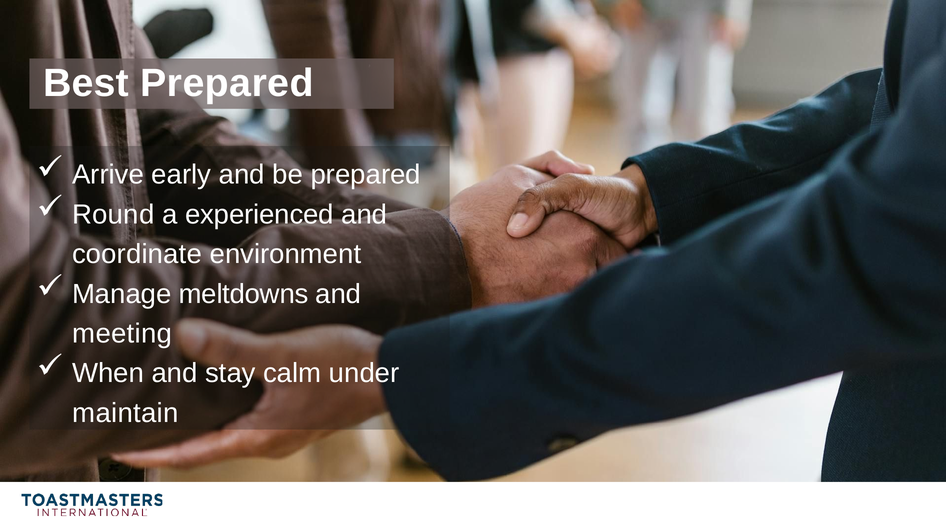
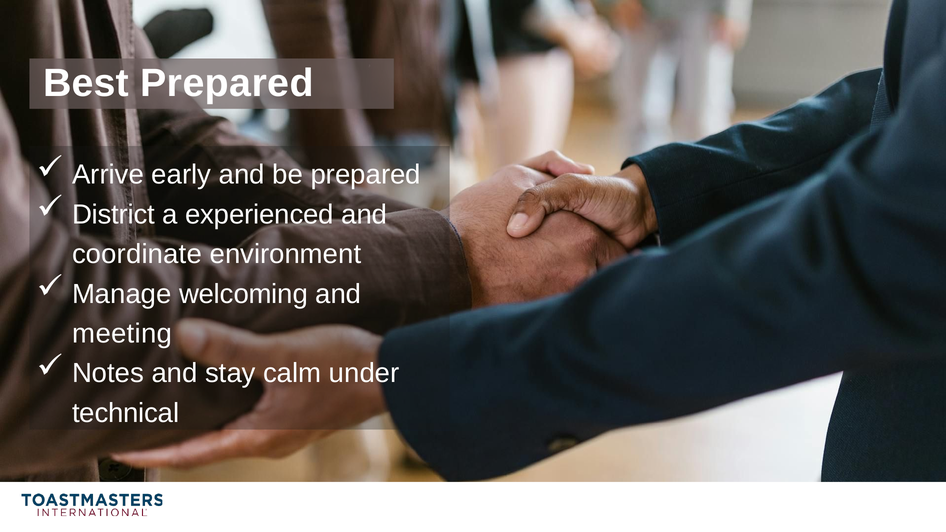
Round: Round -> District
meltdowns: meltdowns -> welcoming
When: When -> Notes
maintain: maintain -> technical
